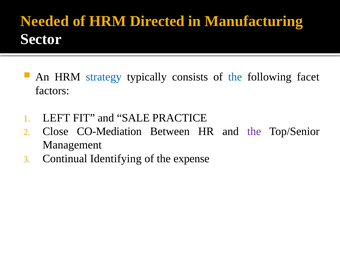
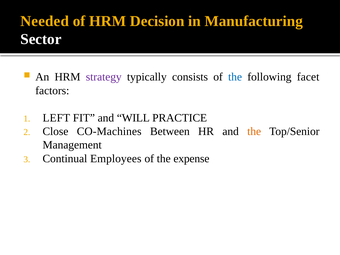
Directed: Directed -> Decision
strategy colour: blue -> purple
SALE: SALE -> WILL
CO-Mediation: CO-Mediation -> CO-Machines
the at (254, 131) colour: purple -> orange
Identifying: Identifying -> Employees
